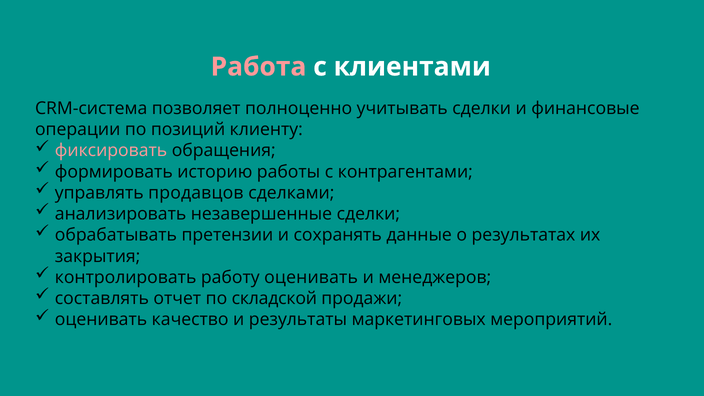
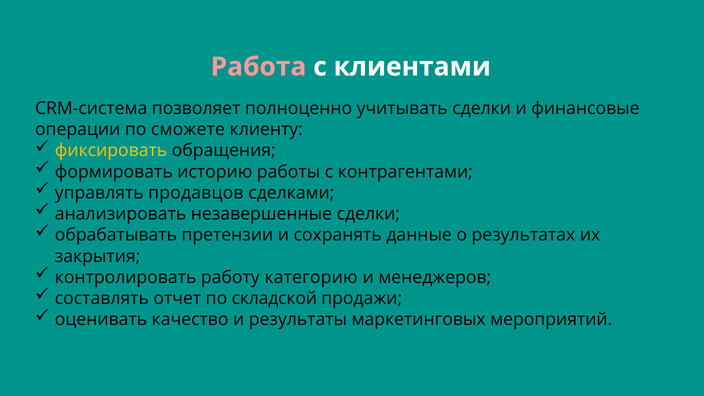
позиций: позиций -> сможете
фиксировать colour: pink -> yellow
работу оценивать: оценивать -> категорию
